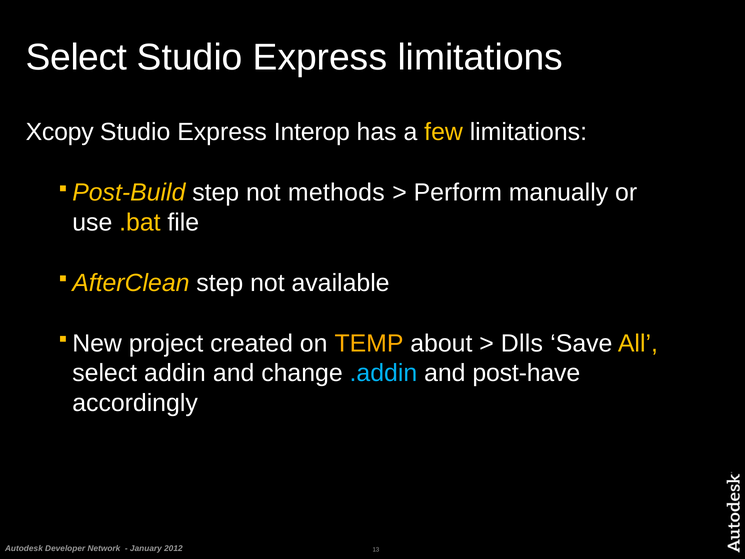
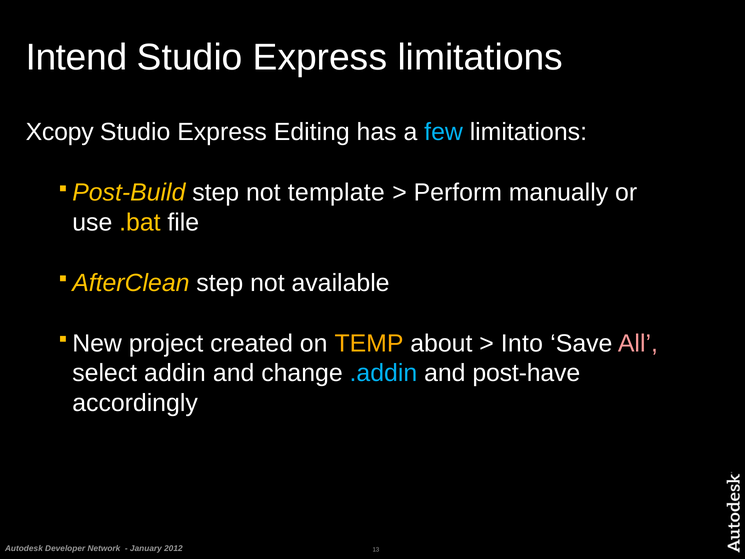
Select at (77, 57): Select -> Intend
Interop: Interop -> Editing
few colour: yellow -> light blue
methods: methods -> template
Dlls: Dlls -> Into
All colour: yellow -> pink
